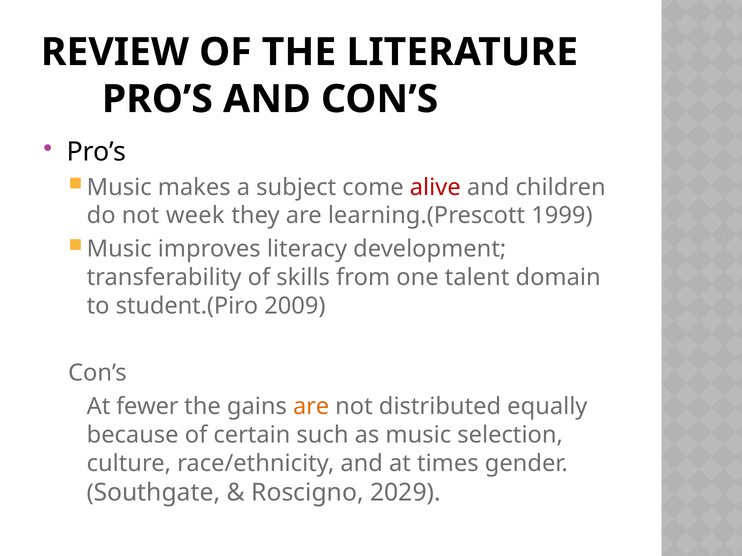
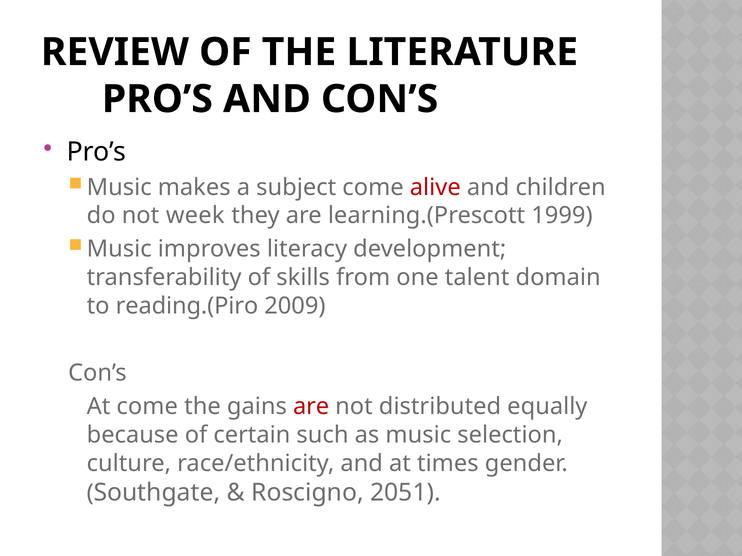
student.(Piro: student.(Piro -> reading.(Piro
At fewer: fewer -> come
are at (311, 407) colour: orange -> red
2029: 2029 -> 2051
